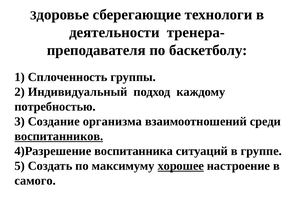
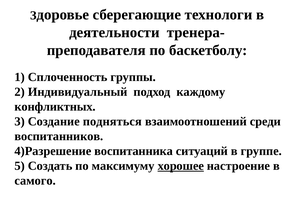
потребностью: потребностью -> конфликтных
организма: организма -> подняться
воспитанников underline: present -> none
